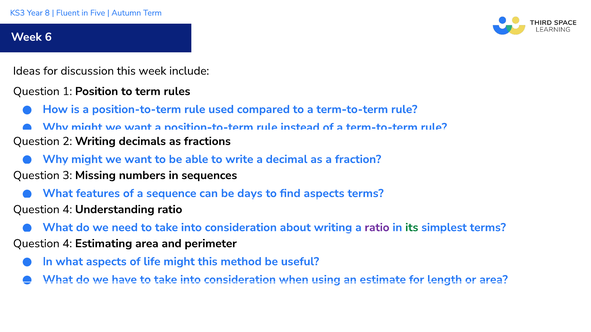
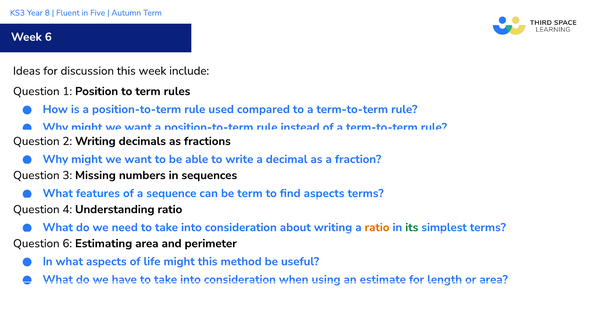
be days: days -> term
ratio at (377, 228) colour: purple -> orange
4 at (67, 244): 4 -> 6
